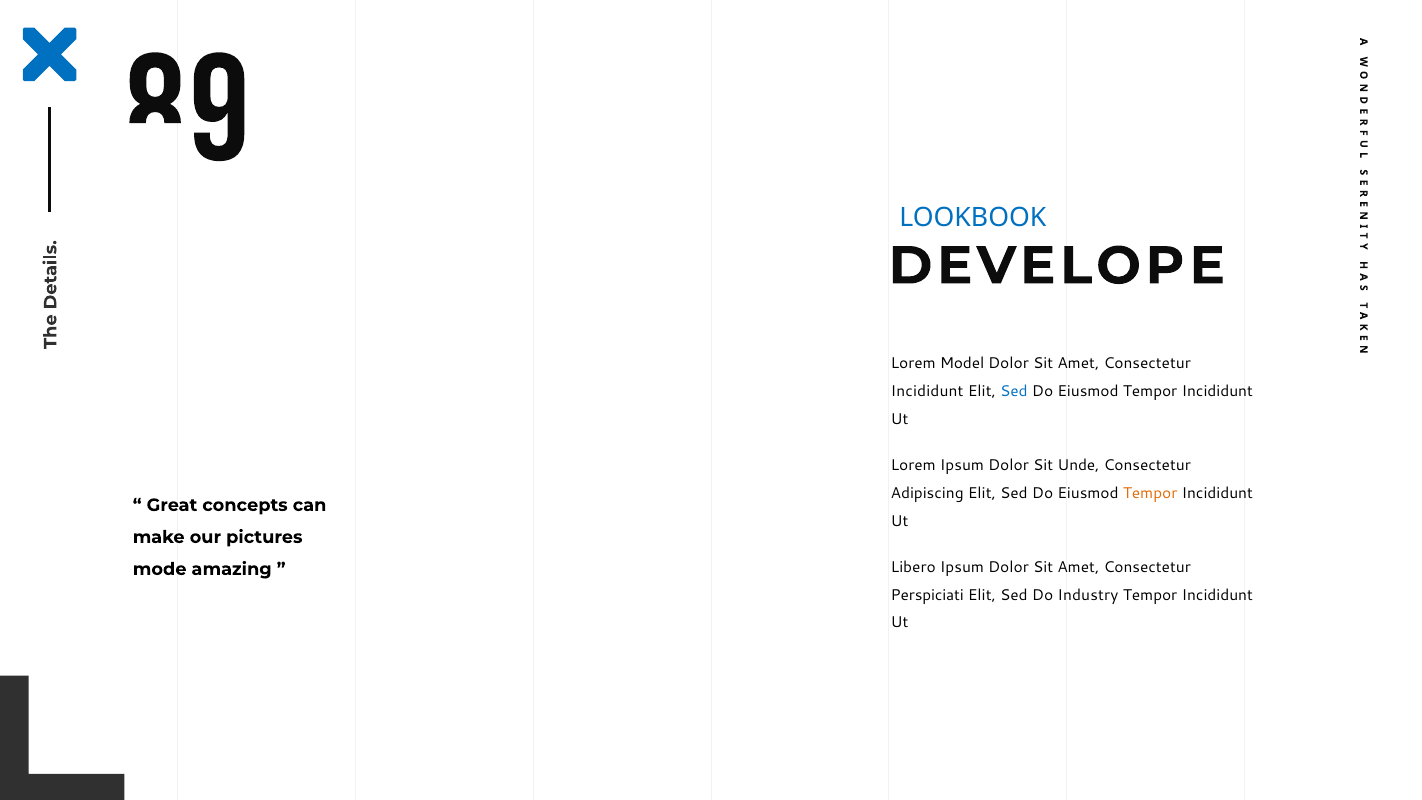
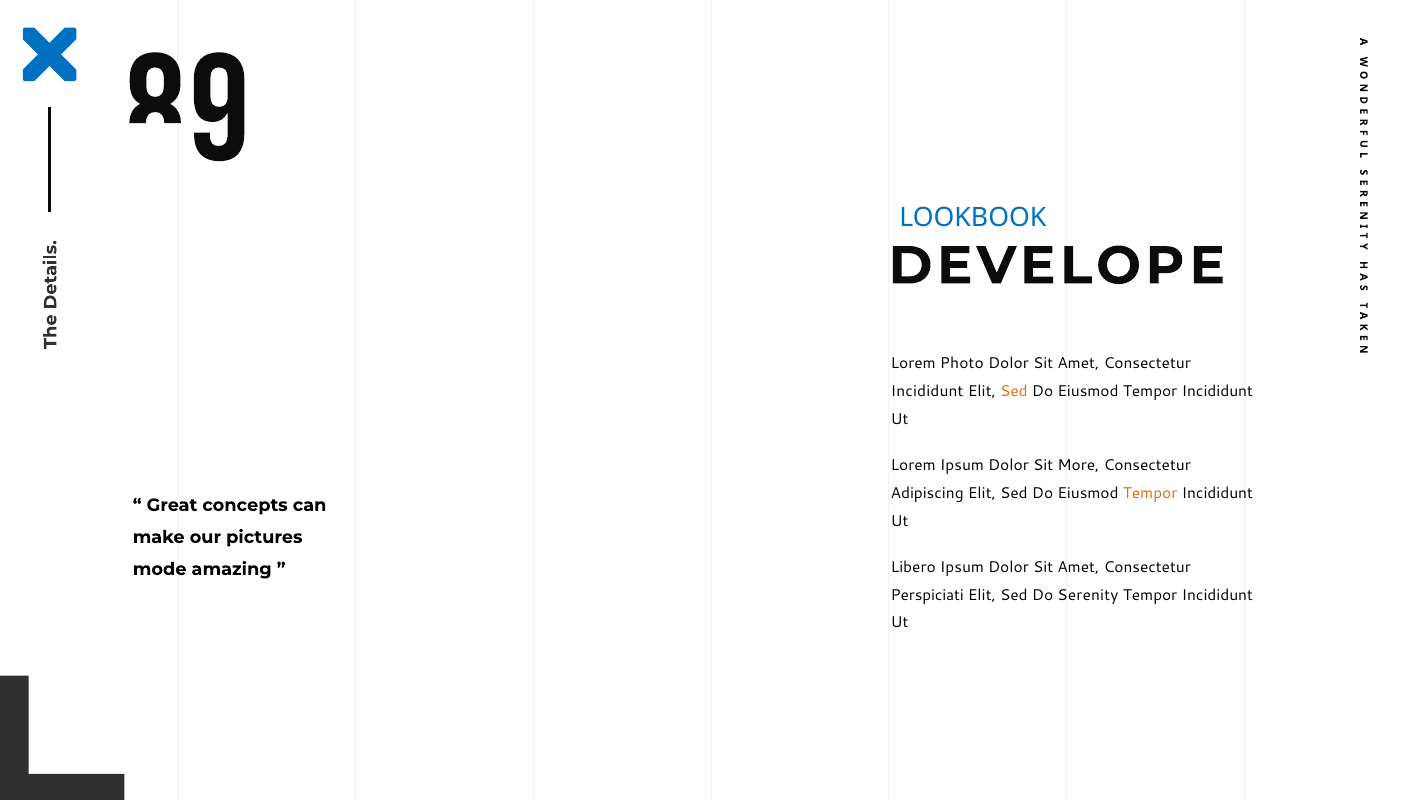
Model: Model -> Photo
Sed at (1014, 391) colour: blue -> orange
Unde: Unde -> More
Industry: Industry -> Serenity
